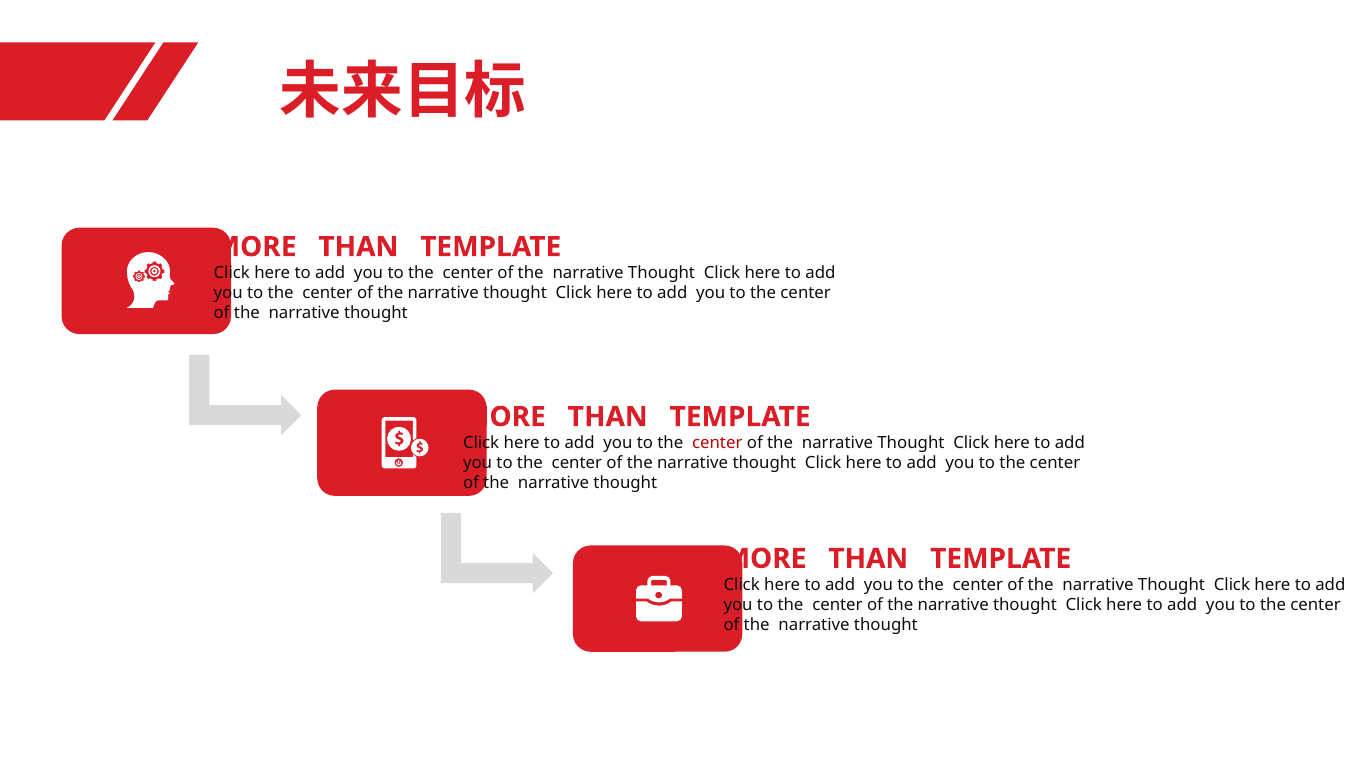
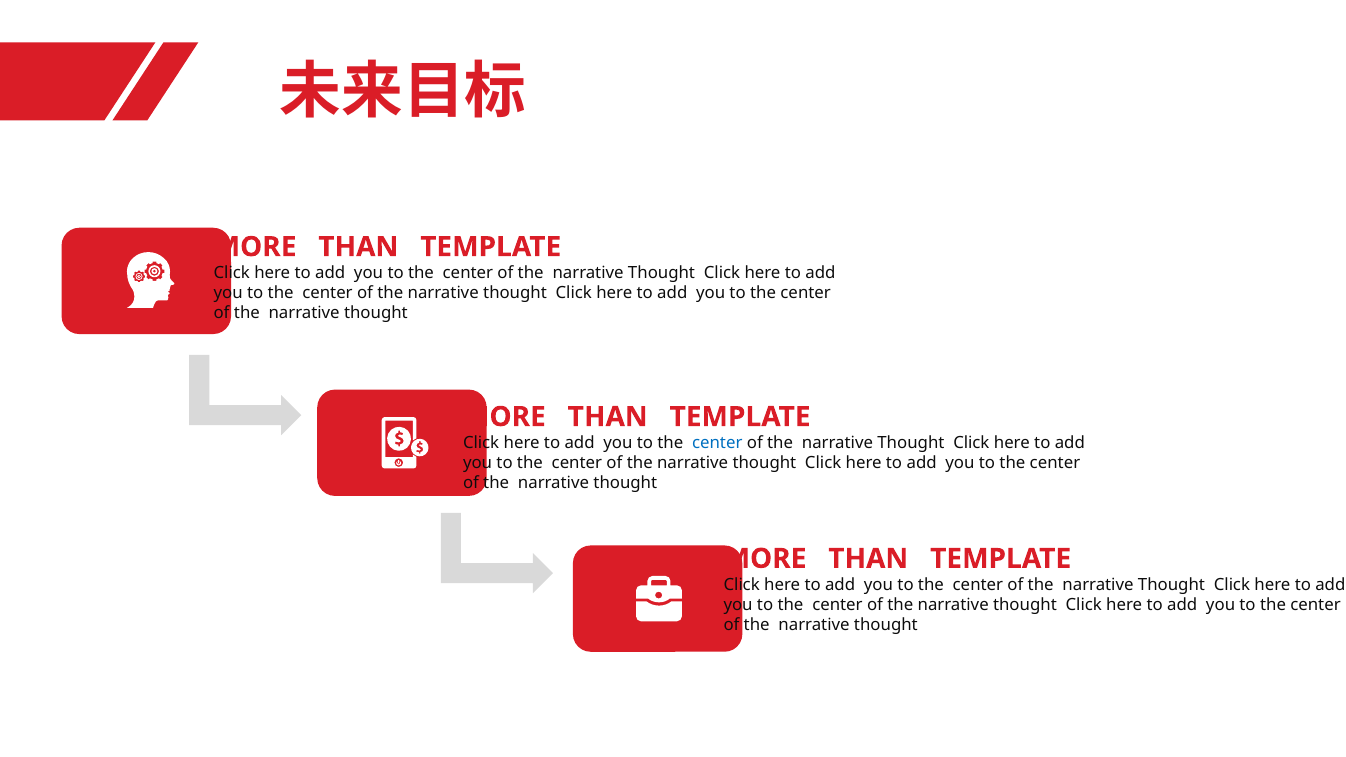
center at (717, 443) colour: red -> blue
